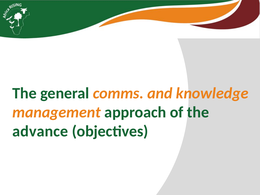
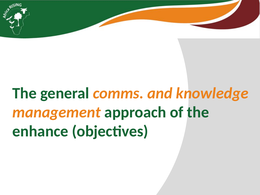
advance: advance -> enhance
